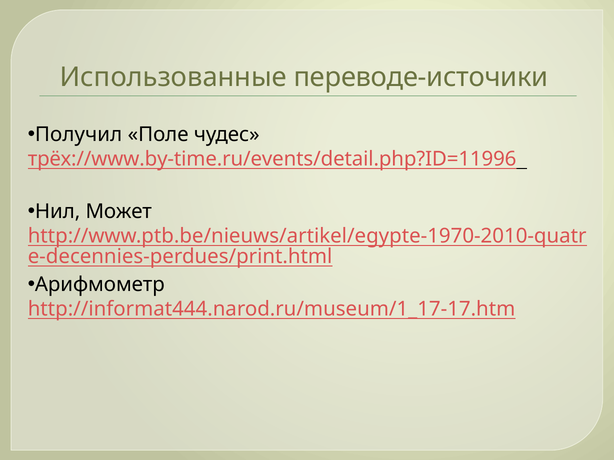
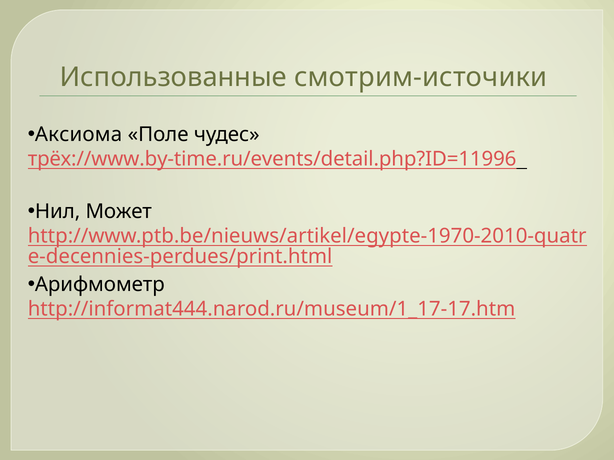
переводе-источики: переводе-источики -> смотрим-источики
Получил: Получил -> Аксиома
